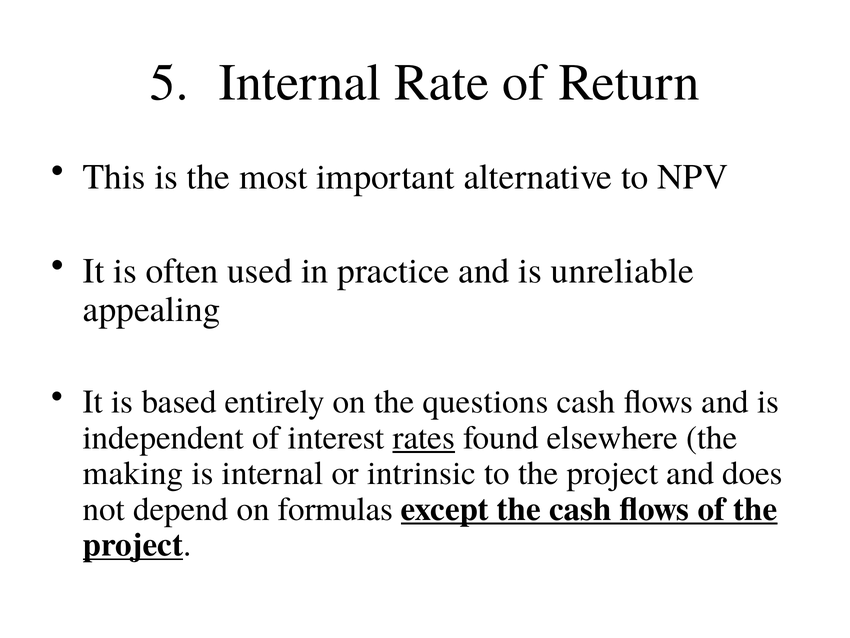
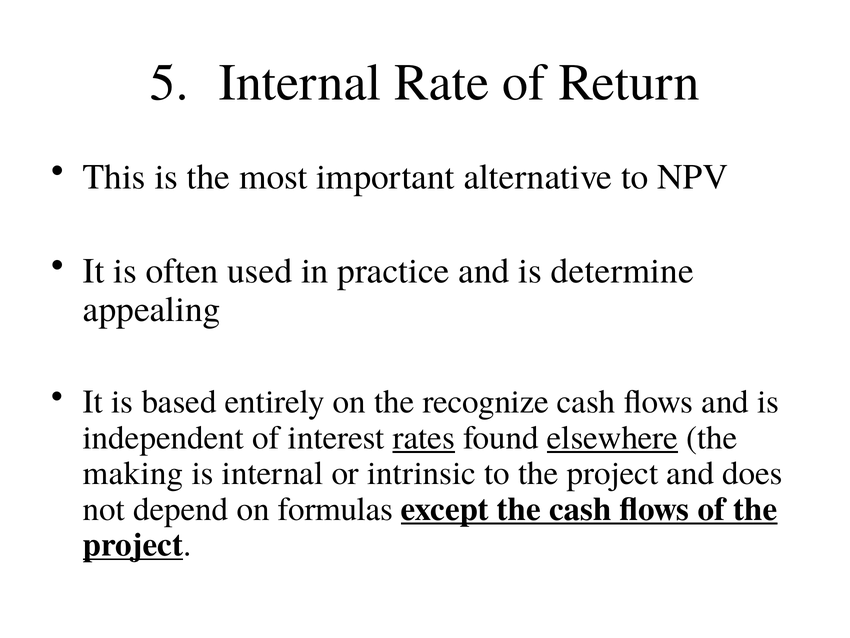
unreliable: unreliable -> determine
questions: questions -> recognize
elsewhere underline: none -> present
